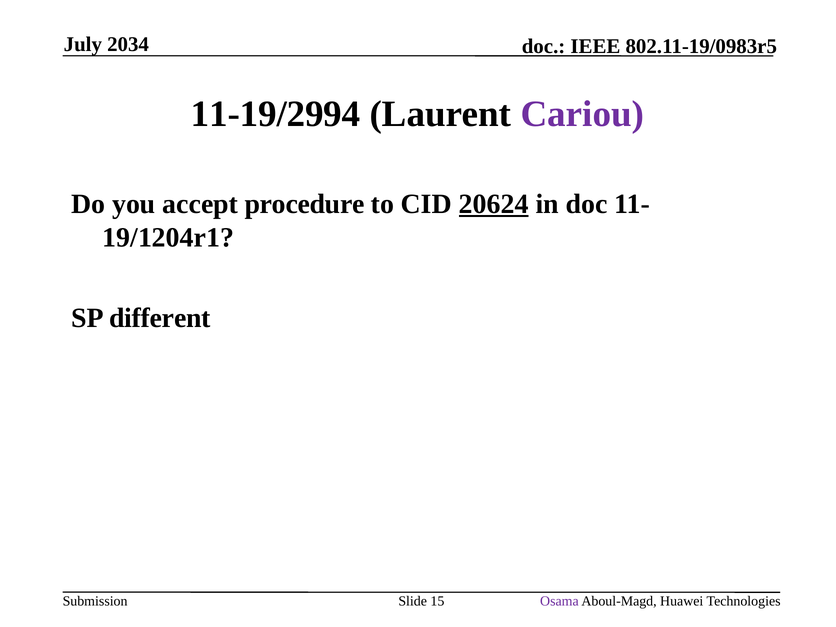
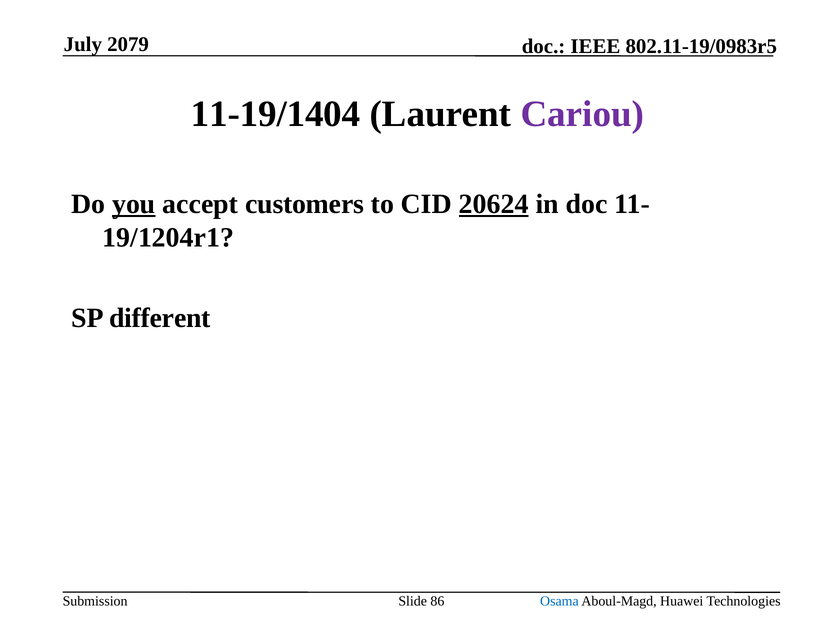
2034: 2034 -> 2079
11-19/2994: 11-19/2994 -> 11-19/1404
you underline: none -> present
procedure: procedure -> customers
15: 15 -> 86
Osama colour: purple -> blue
